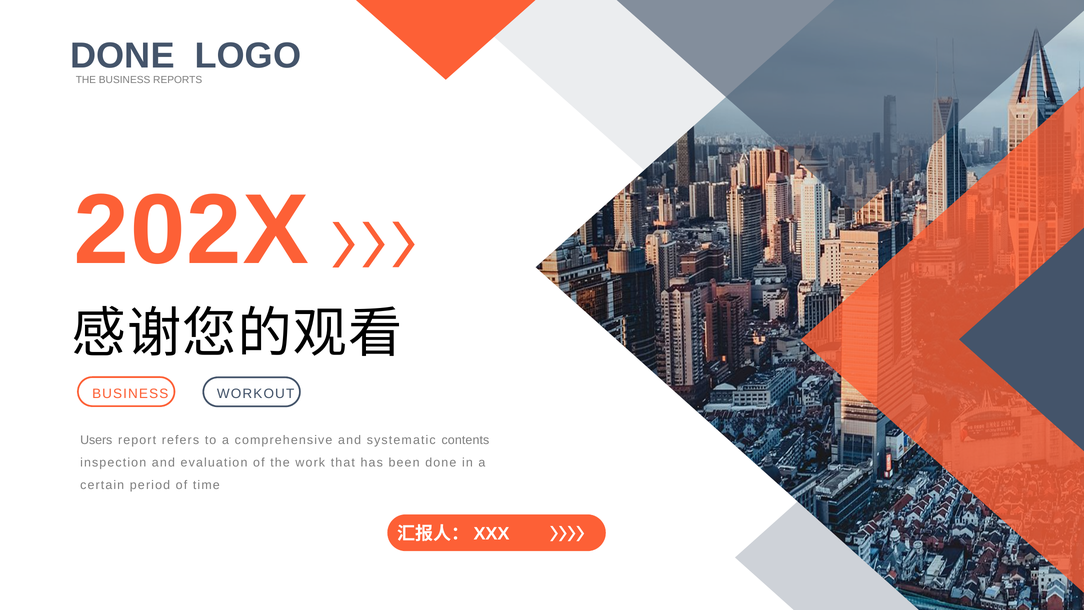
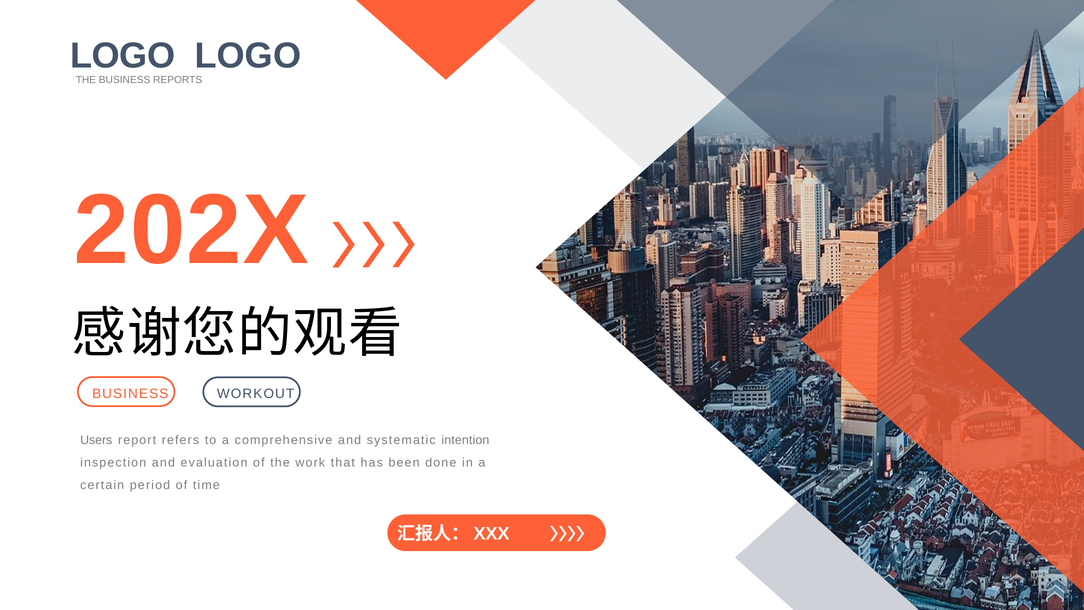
DONE at (122, 56): DONE -> LOGO
contents: contents -> intention
